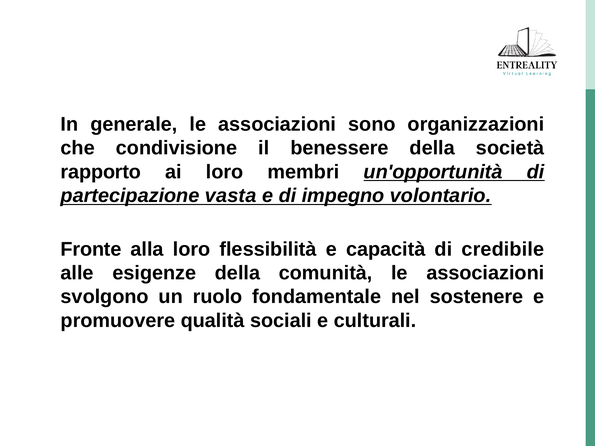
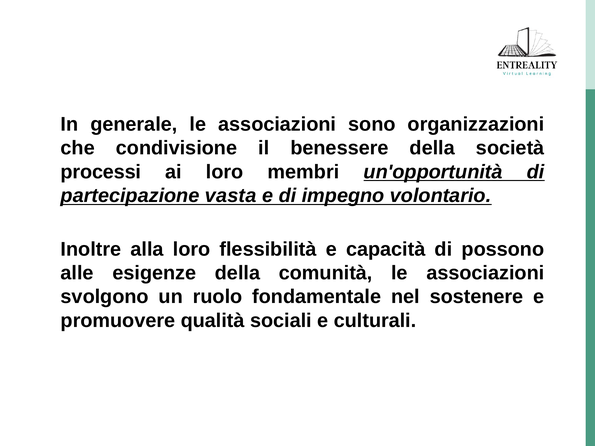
rapporto: rapporto -> processi
Fronte: Fronte -> Inoltre
credibile: credibile -> possono
